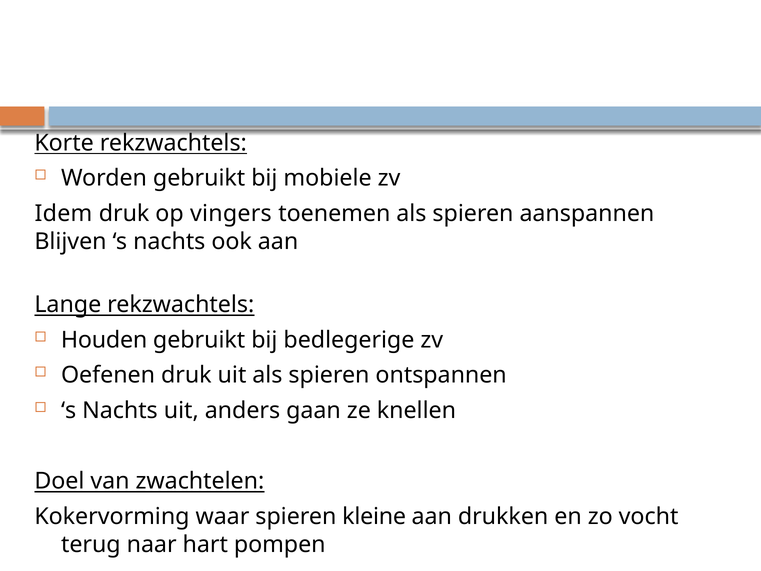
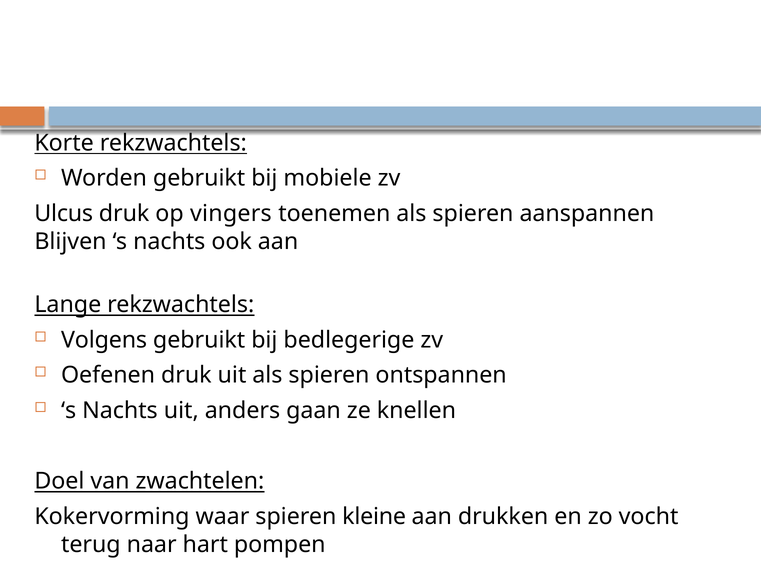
Idem: Idem -> Ulcus
Houden: Houden -> Volgens
